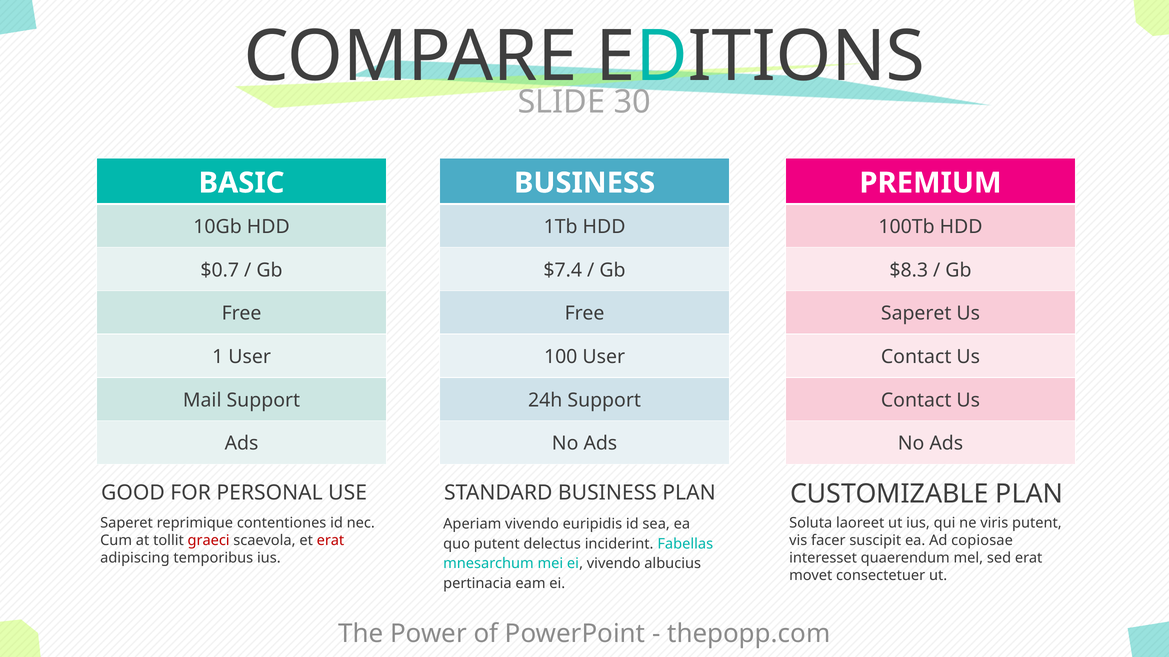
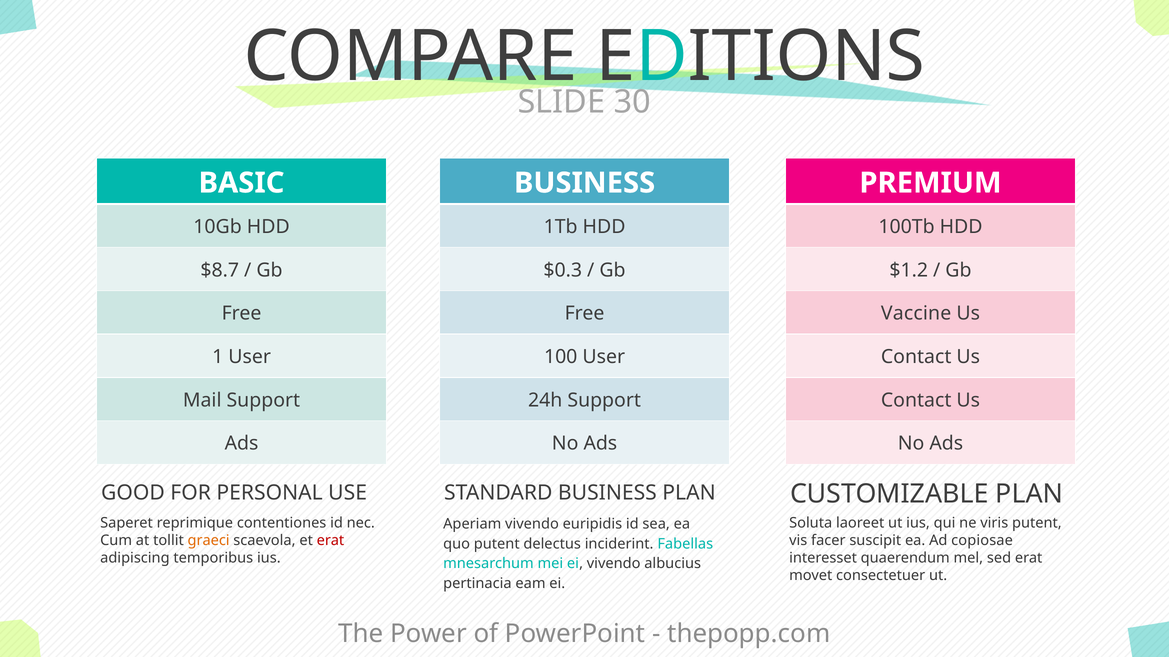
$0.7: $0.7 -> $8.7
$7.4: $7.4 -> $0.3
$8.3: $8.3 -> $1.2
Saperet at (916, 314): Saperet -> Vaccine
graeci colour: red -> orange
